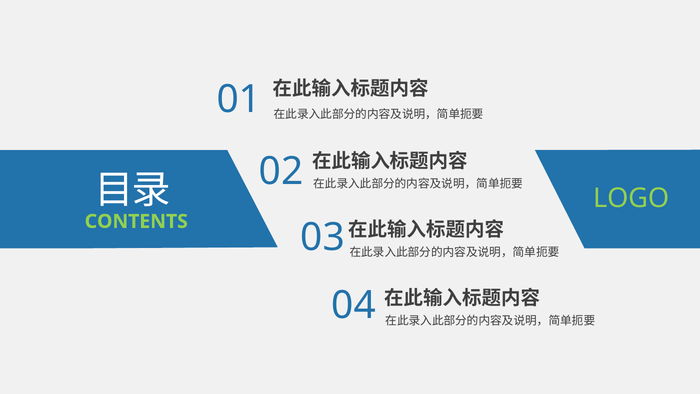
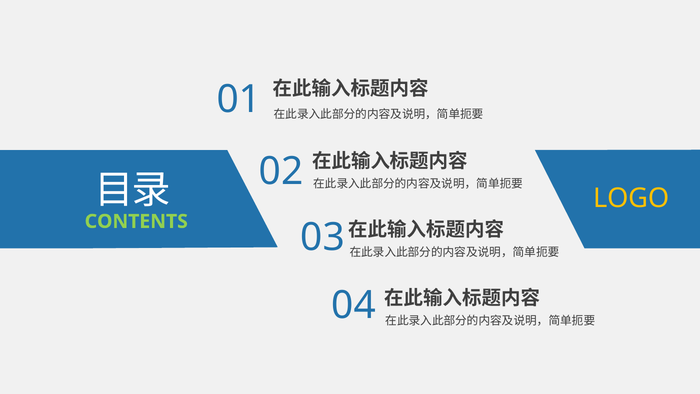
LOGO colour: light green -> yellow
